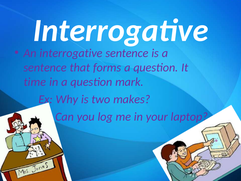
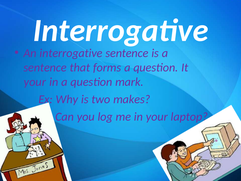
time at (35, 82): time -> your
